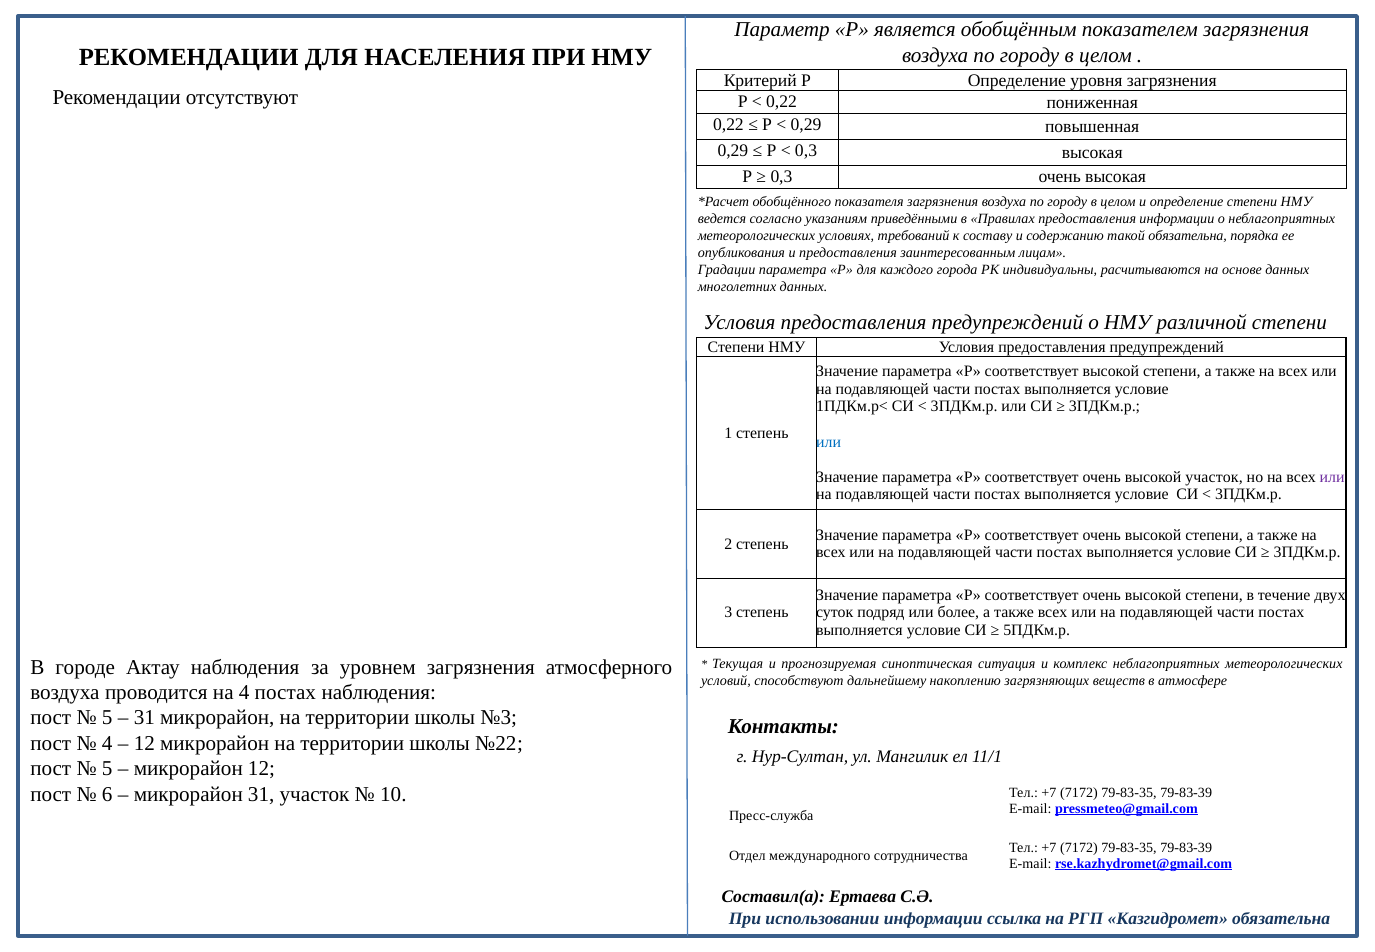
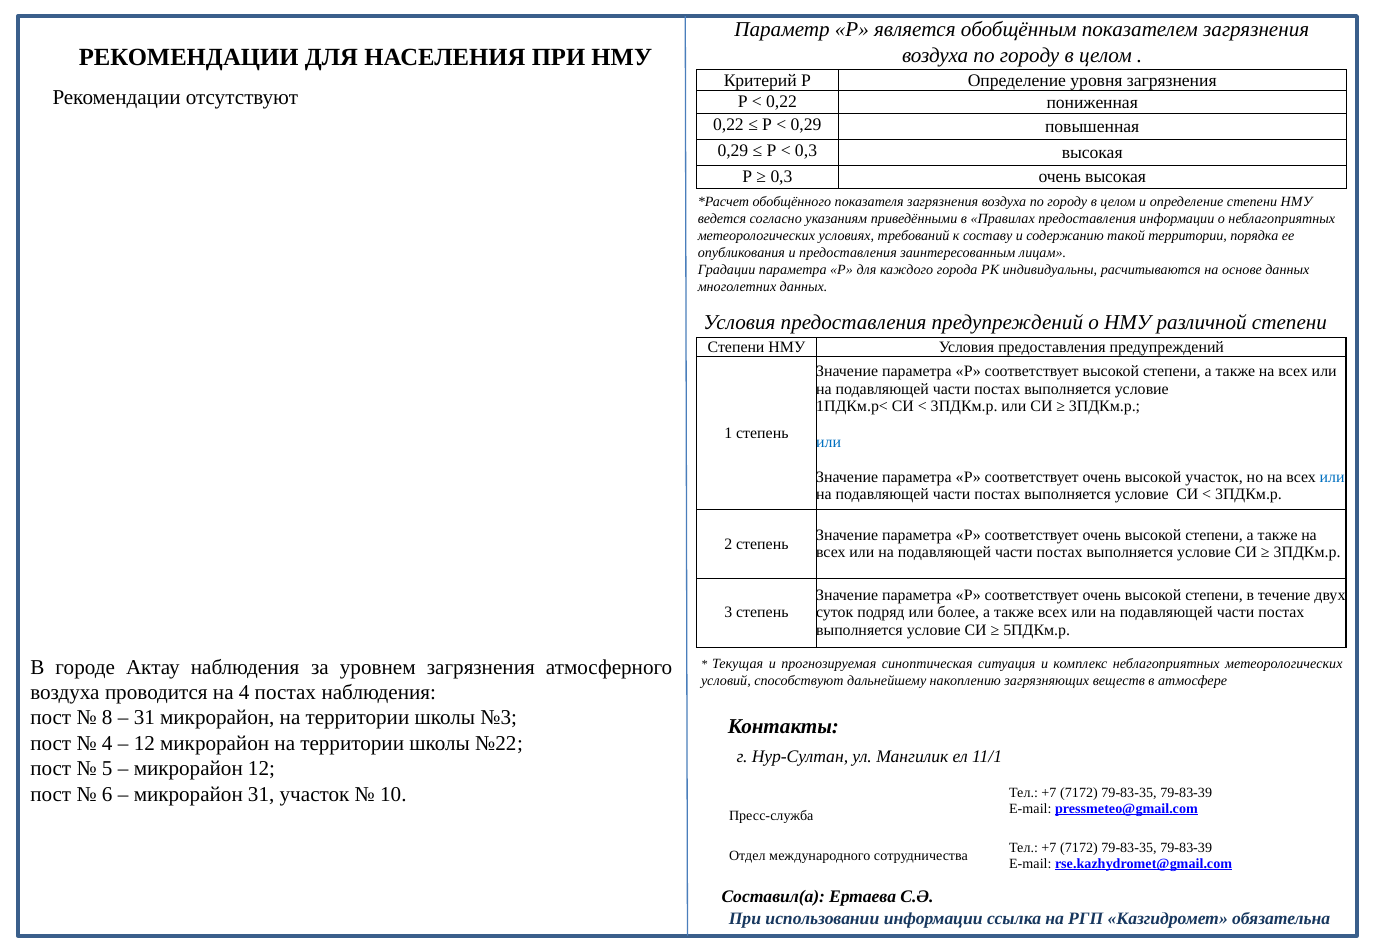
такой обязательна: обязательна -> территории
или at (1332, 477) colour: purple -> blue
5 at (107, 718): 5 -> 8
